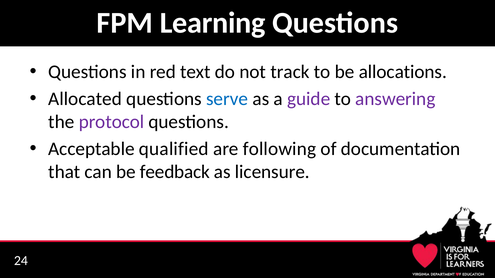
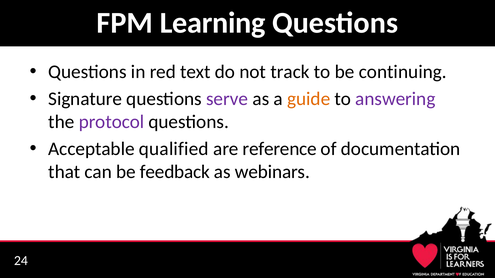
allocations: allocations -> continuing
Allocated: Allocated -> Signature
serve colour: blue -> purple
guide colour: purple -> orange
following: following -> reference
licensure: licensure -> webinars
